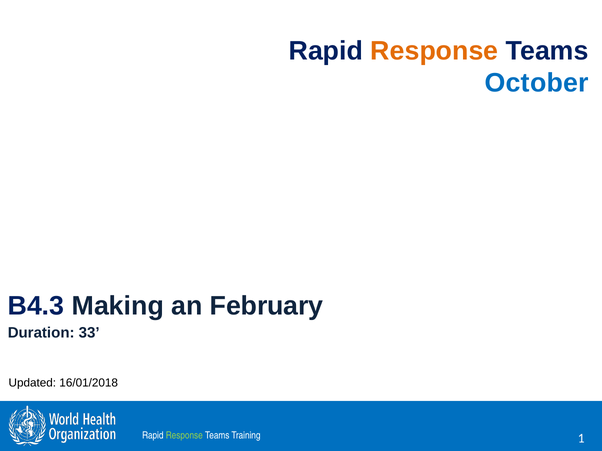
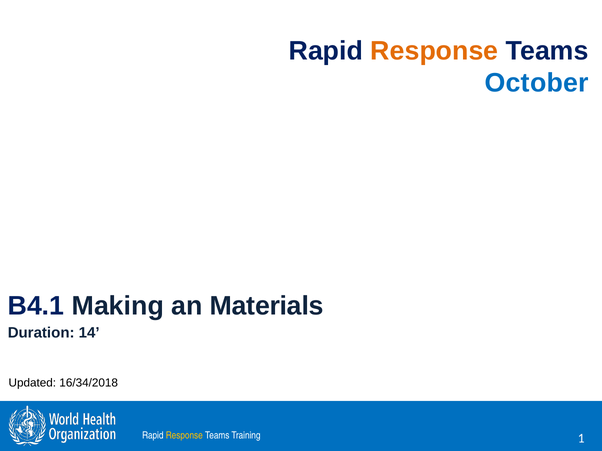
B4.3: B4.3 -> B4.1
February: February -> Materials
33: 33 -> 14
16/01/2018: 16/01/2018 -> 16/34/2018
Response at (184, 436) colour: light green -> yellow
